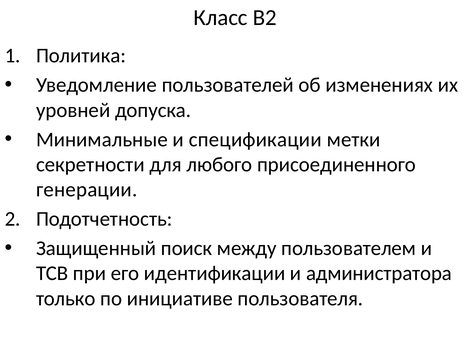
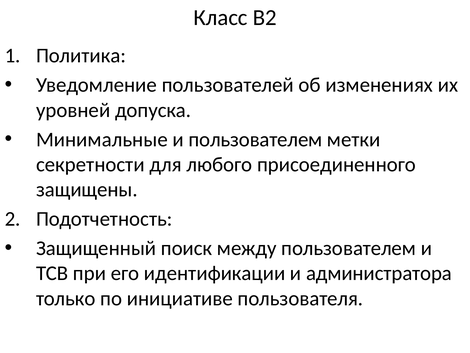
и спецификации: спецификации -> пользователем
генерации: генерации -> защищены
